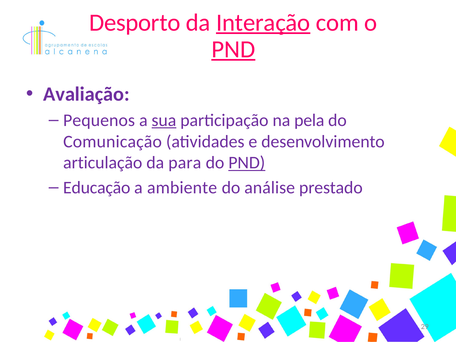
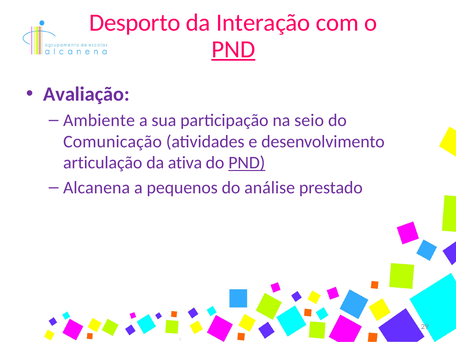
Interação underline: present -> none
Pequenos: Pequenos -> Ambiente
sua underline: present -> none
pela: pela -> seio
para: para -> ativa
Educação: Educação -> Alcanena
ambiente: ambiente -> pequenos
